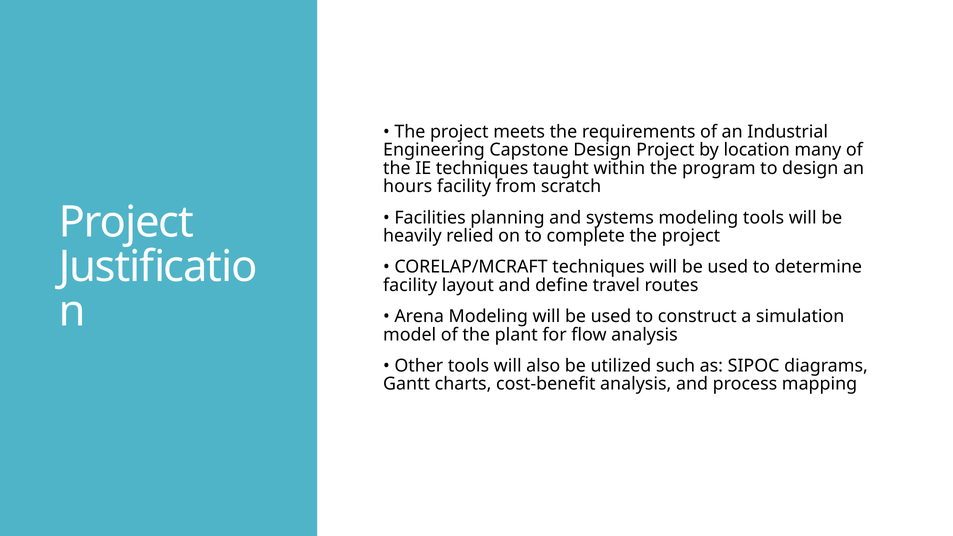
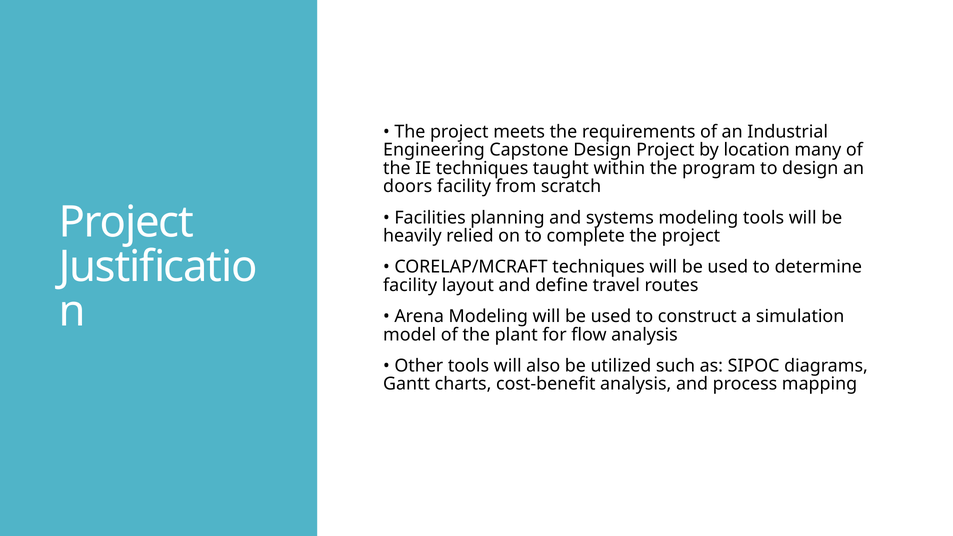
hours: hours -> doors
